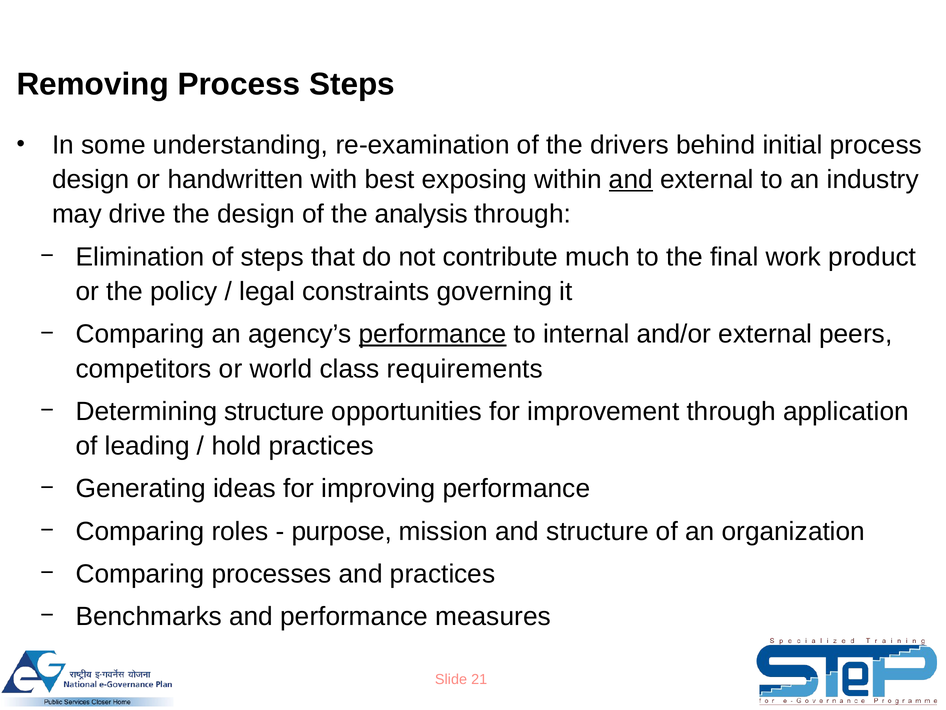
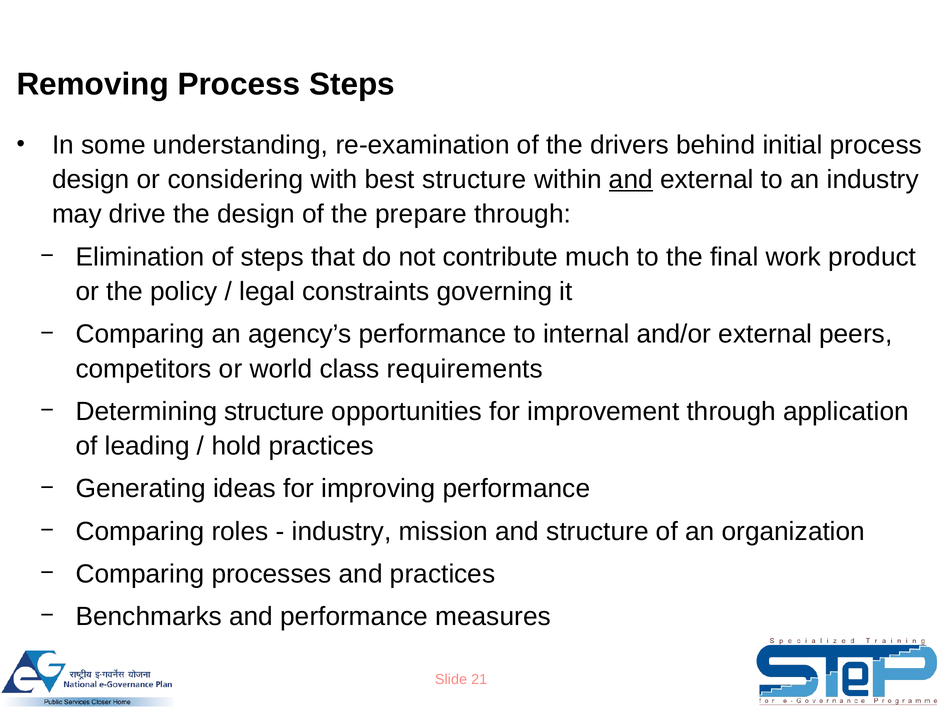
handwritten: handwritten -> considering
best exposing: exposing -> structure
analysis: analysis -> prepare
performance at (433, 334) underline: present -> none
purpose at (342, 531): purpose -> industry
